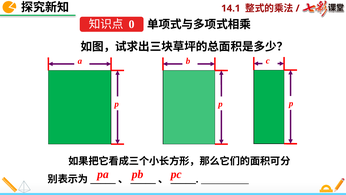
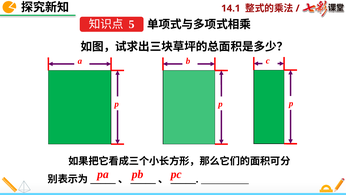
0: 0 -> 5
